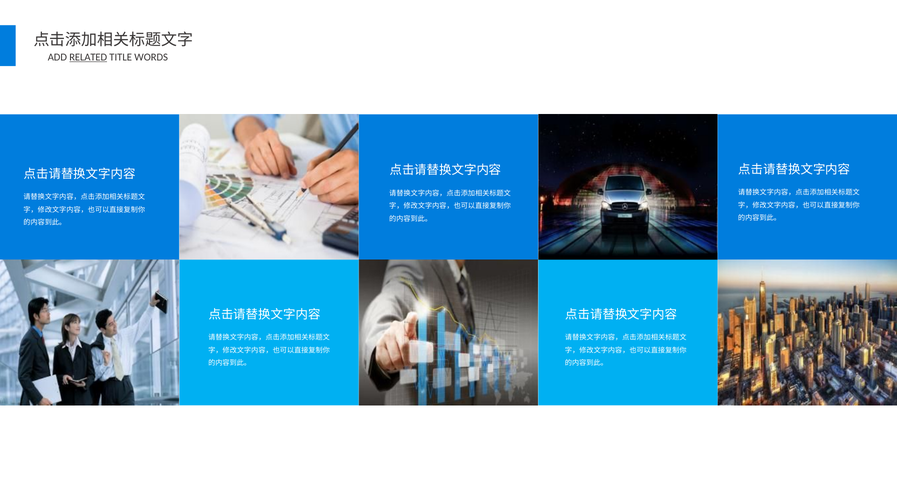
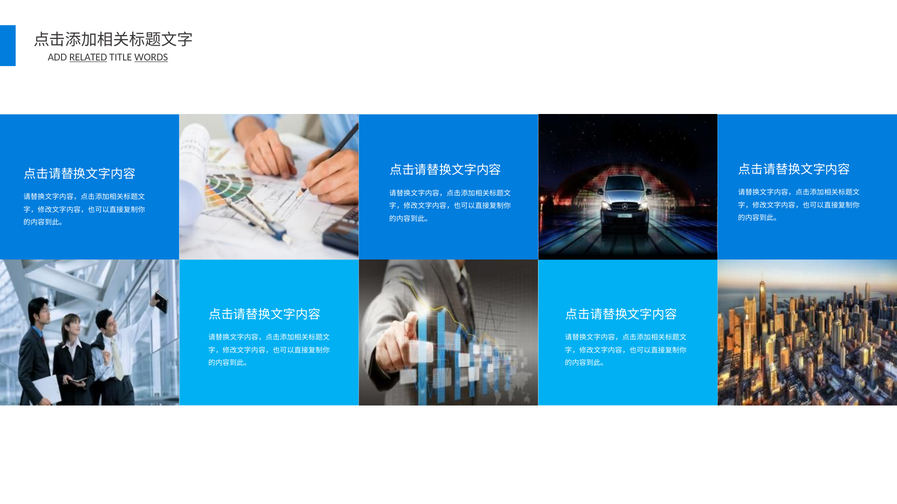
WORDS underline: none -> present
